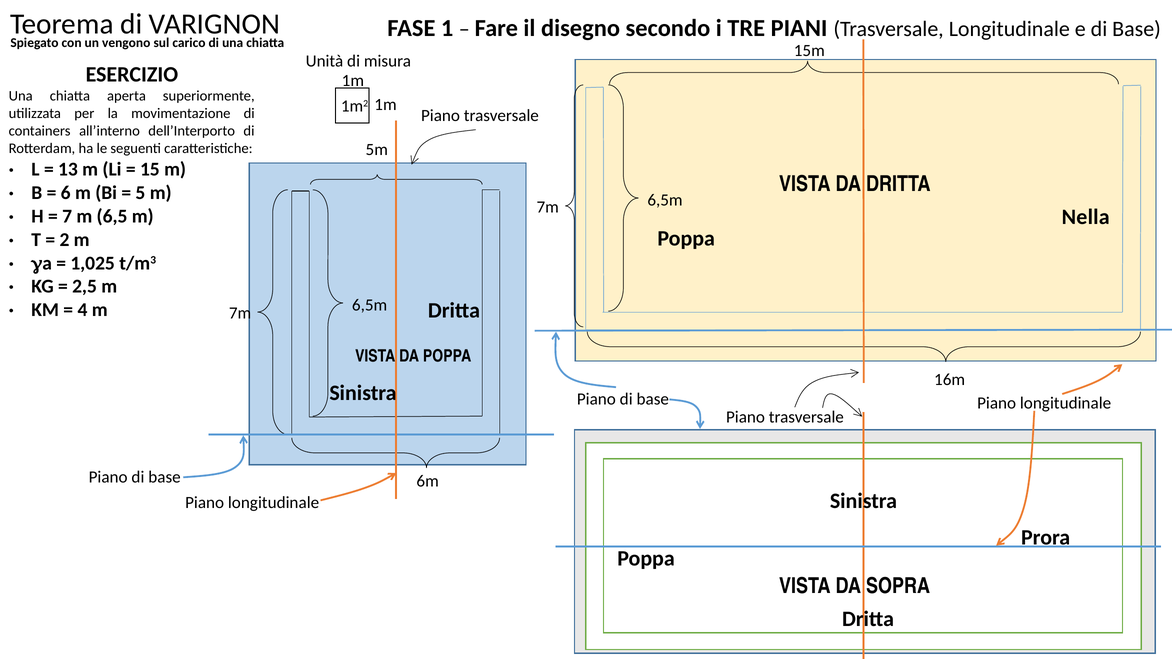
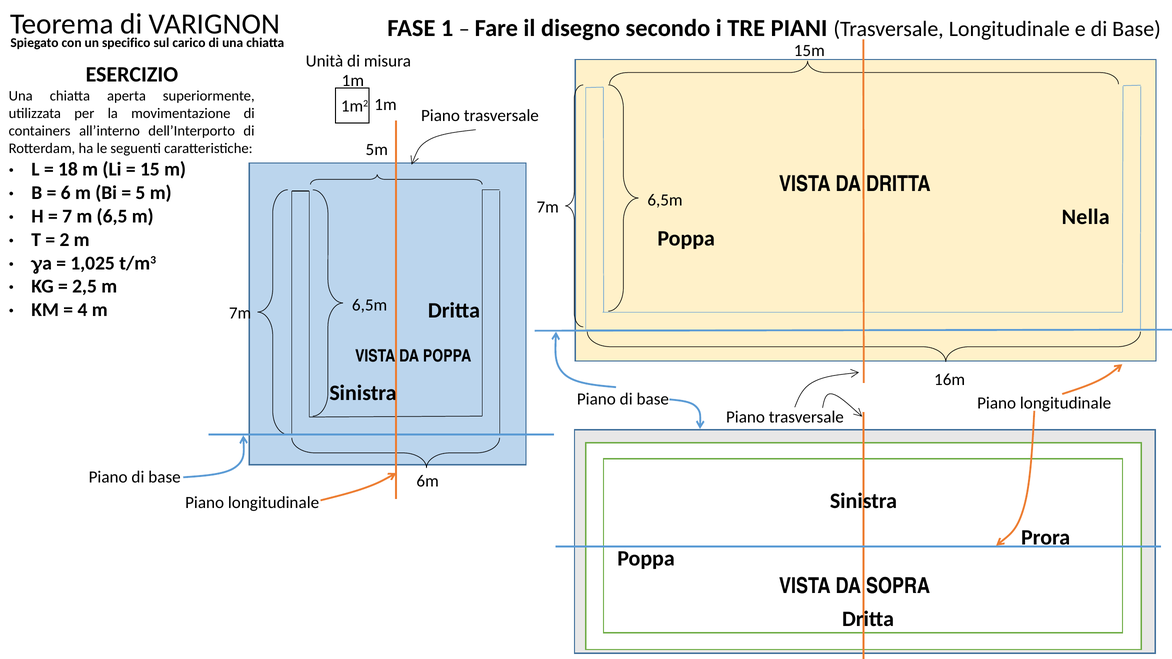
vengono: vengono -> specifico
13: 13 -> 18
